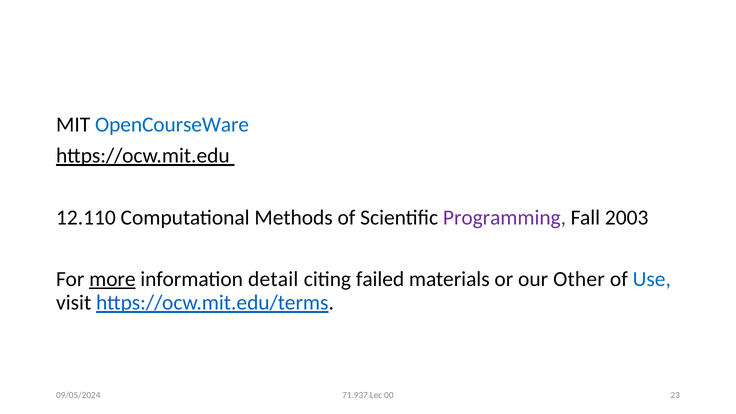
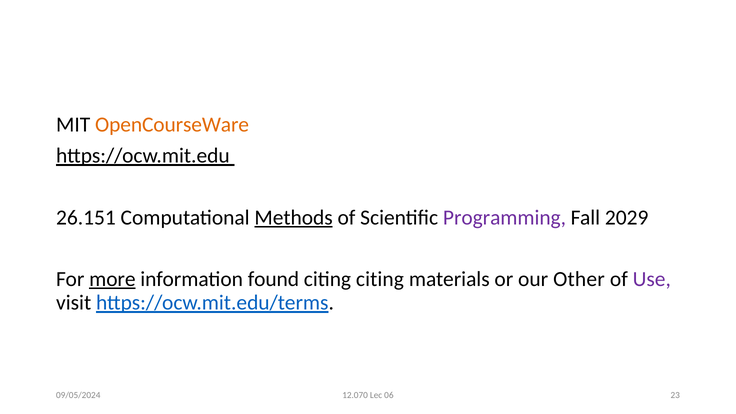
OpenCourseWare colour: blue -> orange
12.110: 12.110 -> 26.151
Methods underline: none -> present
2003: 2003 -> 2029
detail: detail -> found
citing failed: failed -> citing
Use colour: blue -> purple
71.937: 71.937 -> 12.070
00: 00 -> 06
